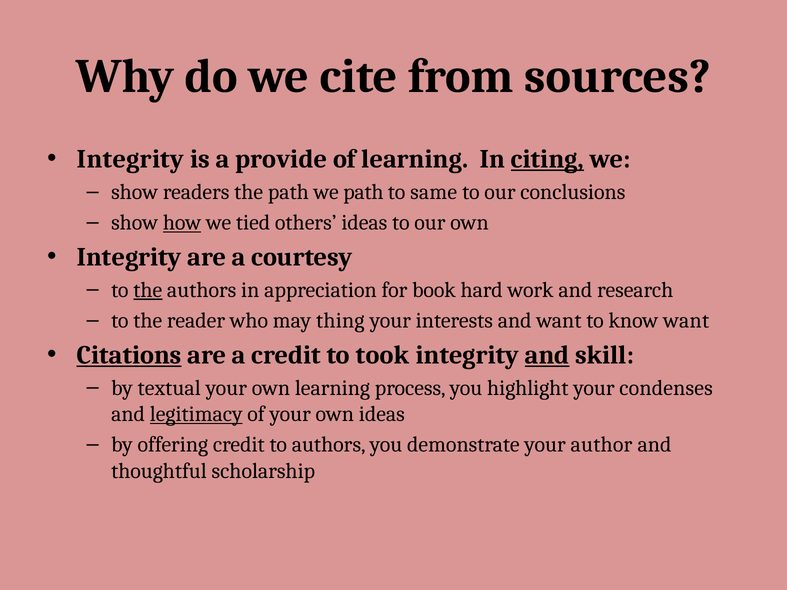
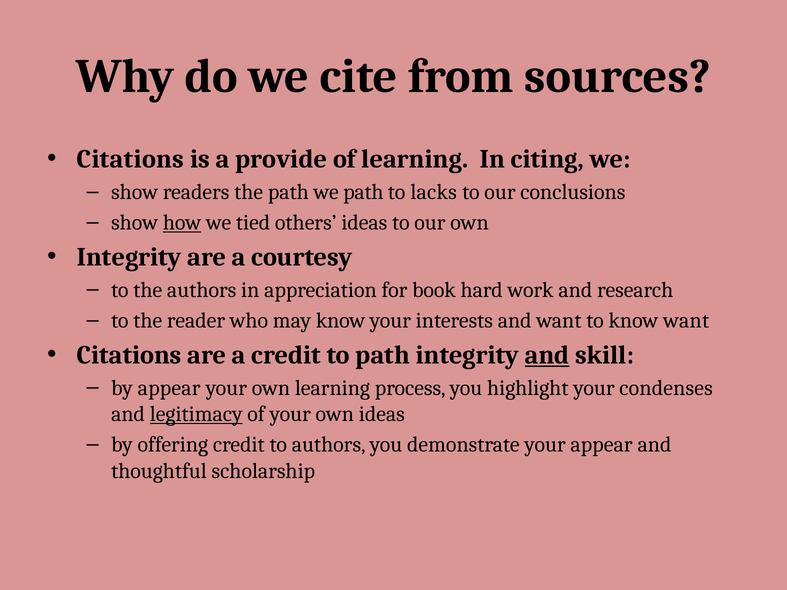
Integrity at (130, 159): Integrity -> Citations
citing underline: present -> none
same: same -> lacks
the at (148, 290) underline: present -> none
may thing: thing -> know
Citations at (129, 355) underline: present -> none
to took: took -> path
by textual: textual -> appear
your author: author -> appear
